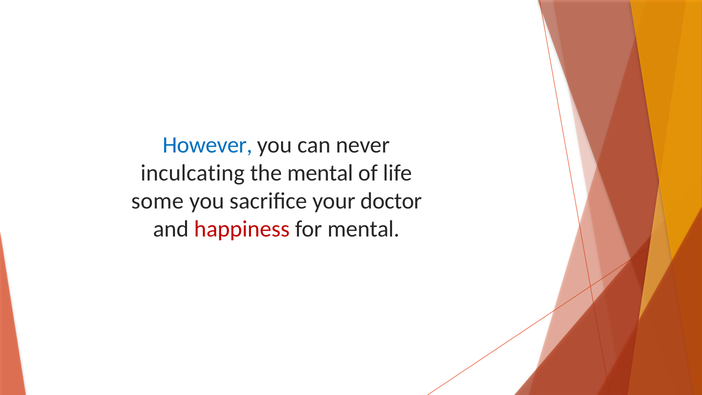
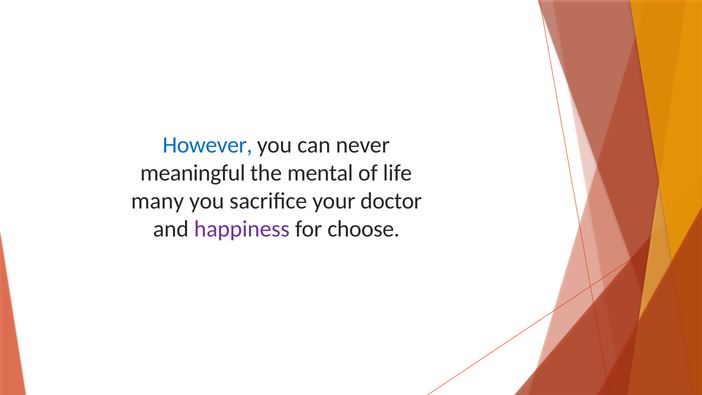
inculcating: inculcating -> meaningful
some: some -> many
happiness colour: red -> purple
for mental: mental -> choose
